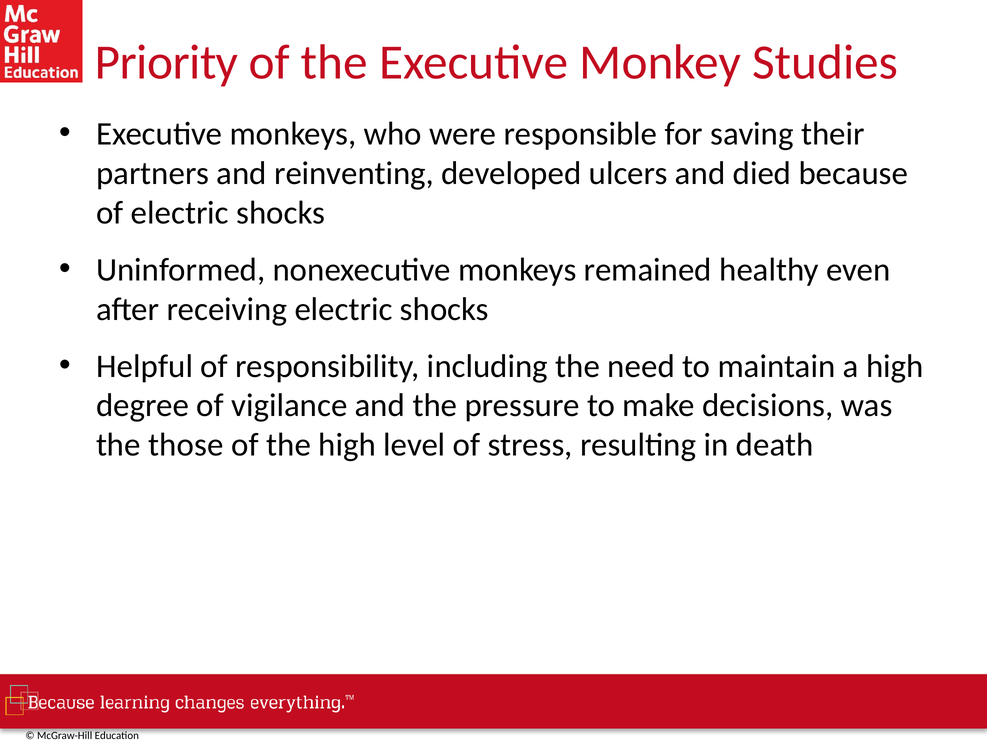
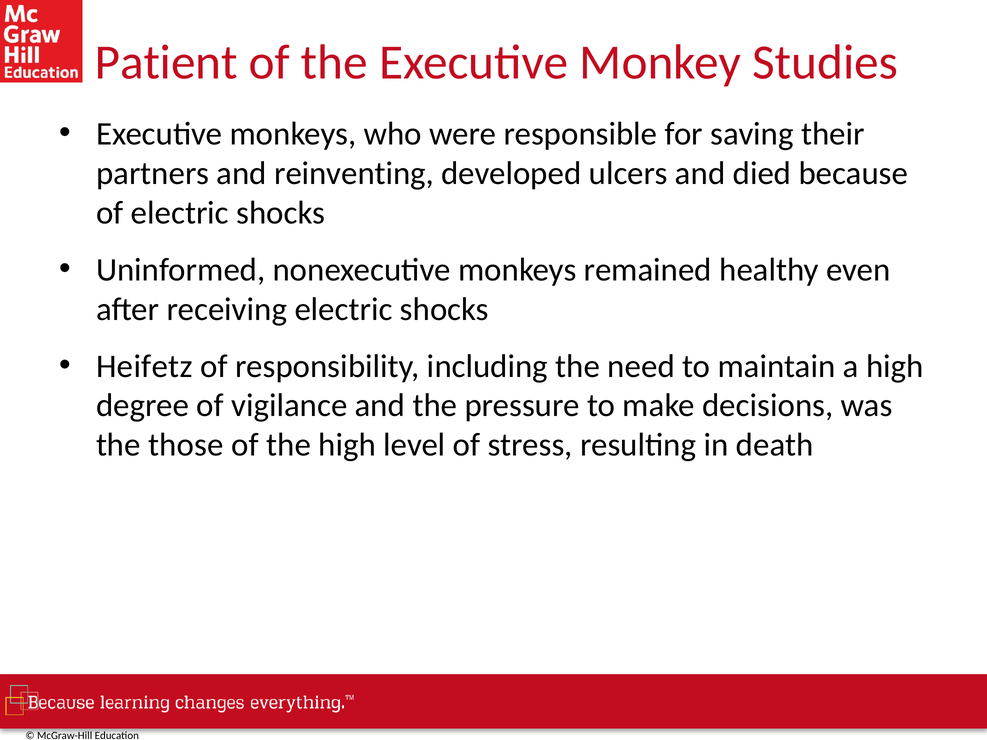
Priority: Priority -> Patient
Helpful: Helpful -> Heifetz
